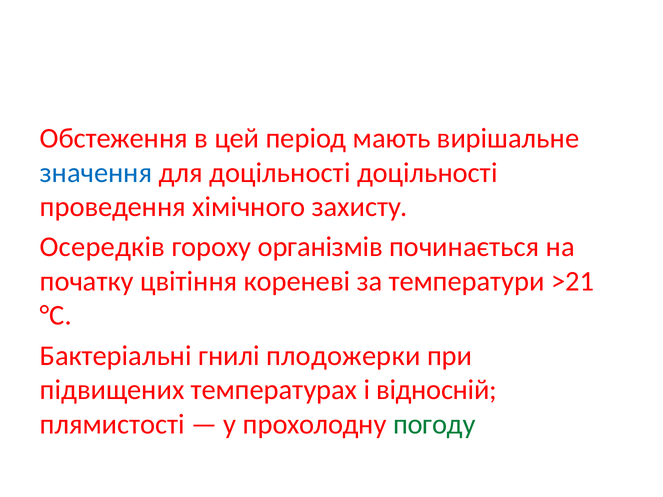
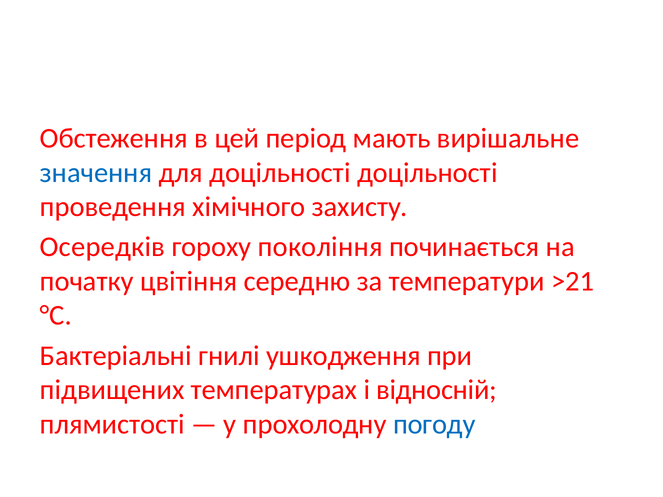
організмів: організмів -> покоління
кореневі: кореневі -> середню
плодожерки: плодожерки -> ушкодження
погоду colour: green -> blue
